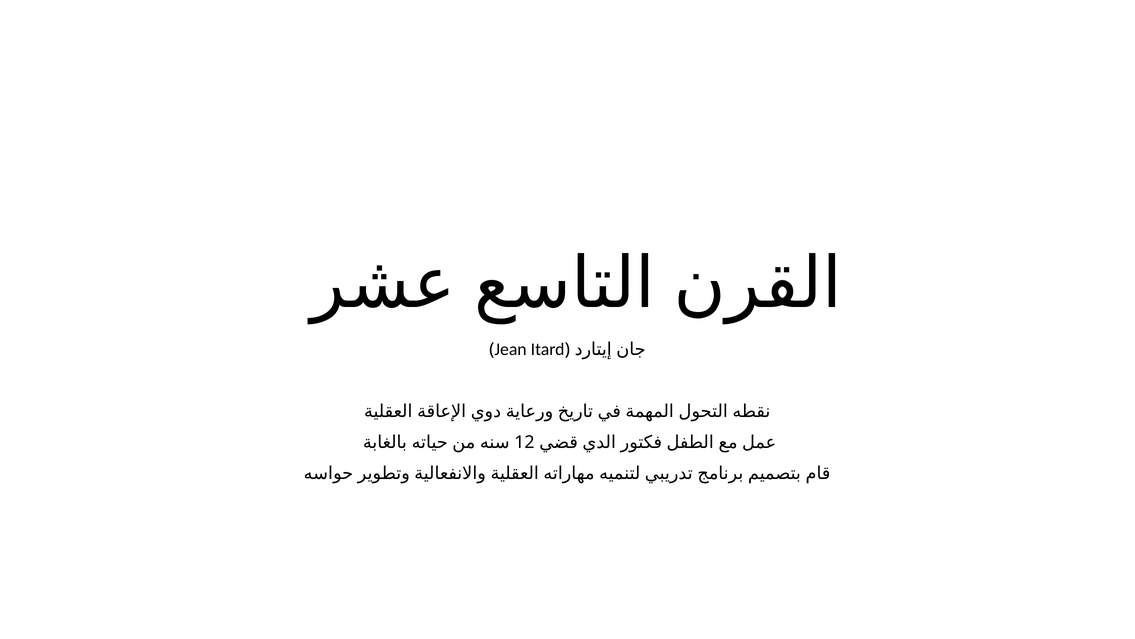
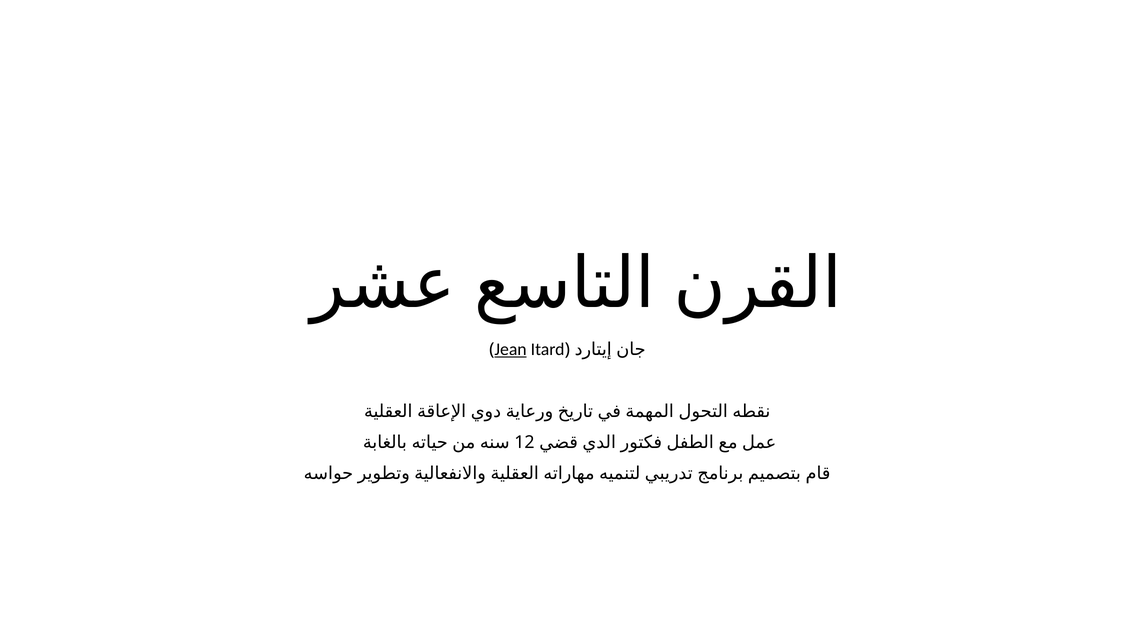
Jean underline: none -> present
